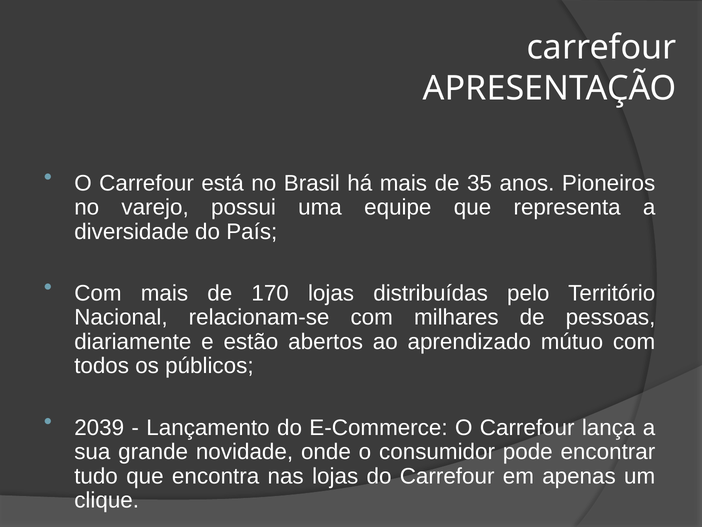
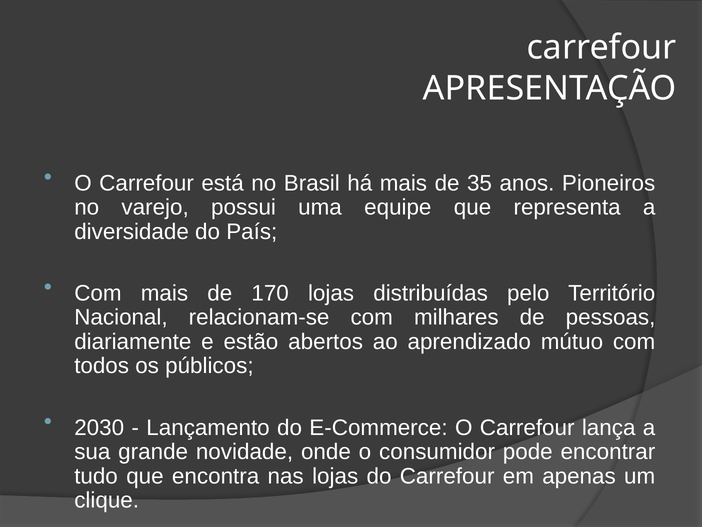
2039: 2039 -> 2030
